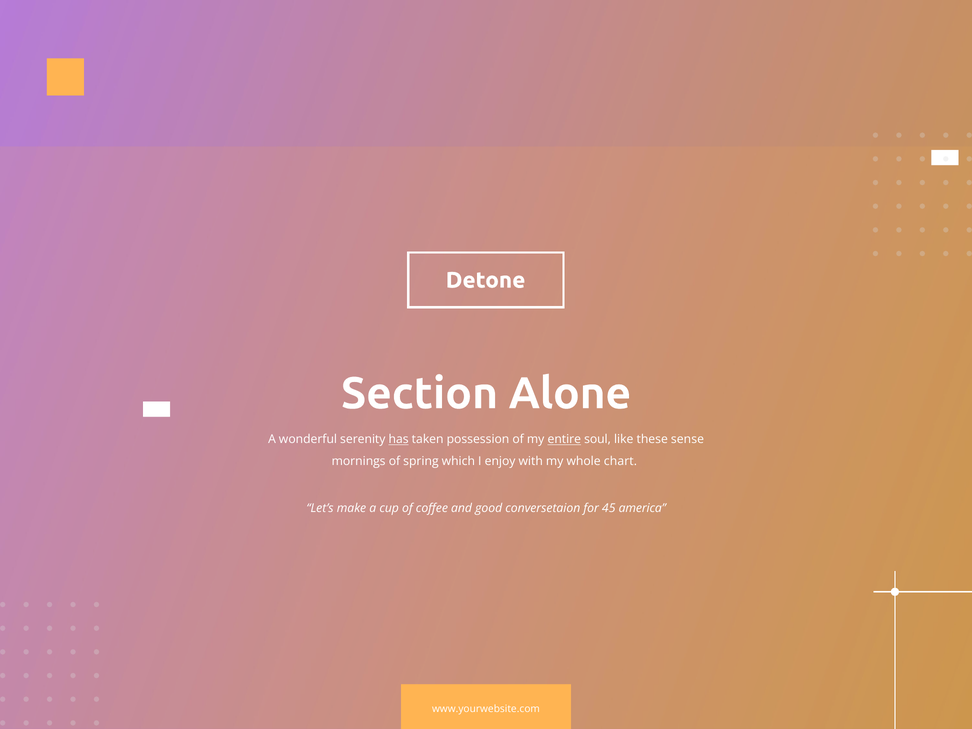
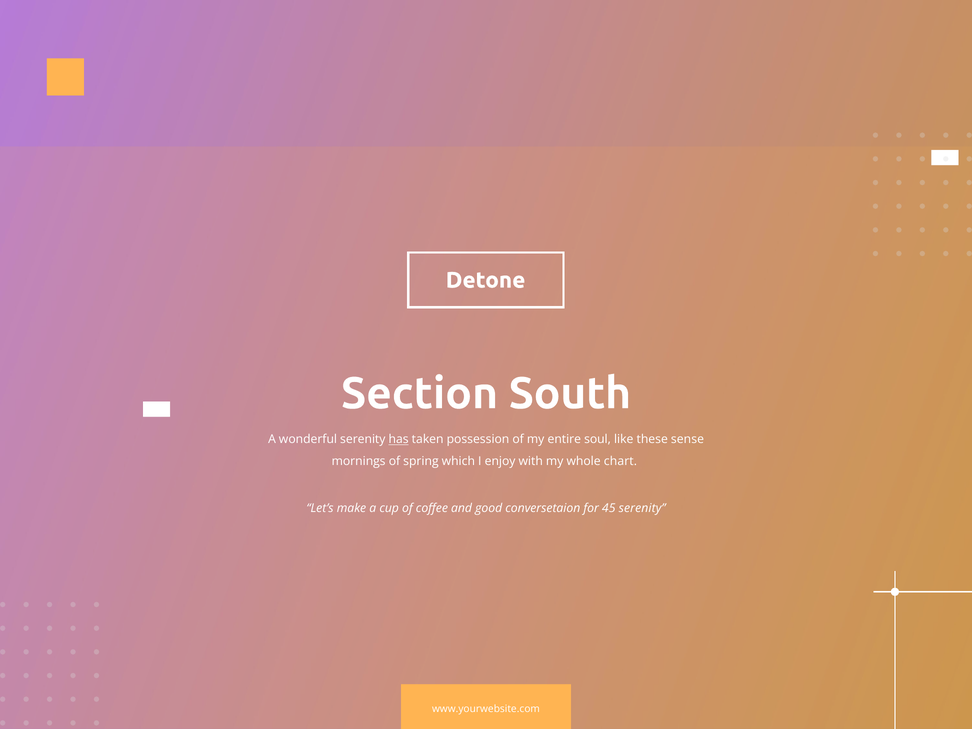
Alone: Alone -> South
entire underline: present -> none
45 america: america -> serenity
